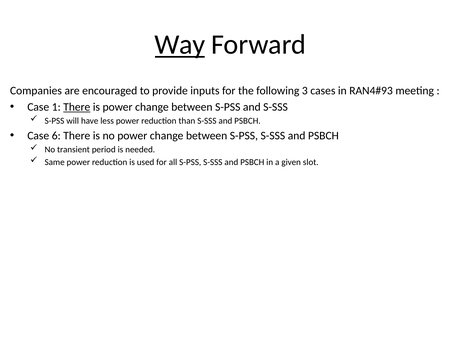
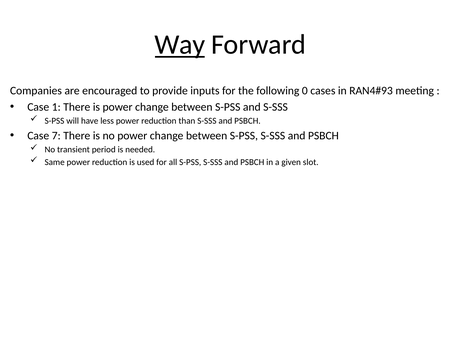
3: 3 -> 0
There at (77, 107) underline: present -> none
6: 6 -> 7
